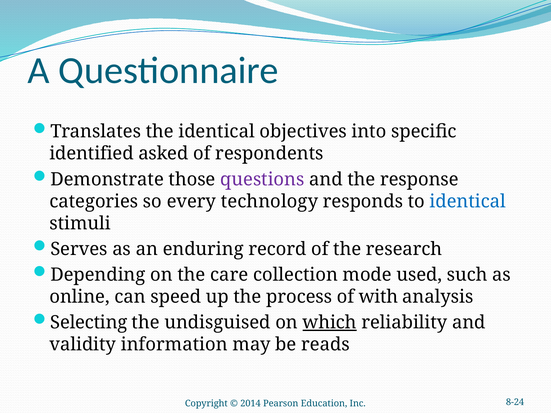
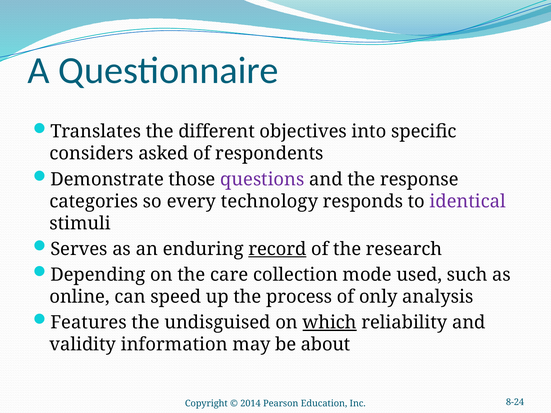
the identical: identical -> different
identified: identified -> considers
identical at (468, 201) colour: blue -> purple
record underline: none -> present
with: with -> only
Selecting: Selecting -> Features
reads: reads -> about
